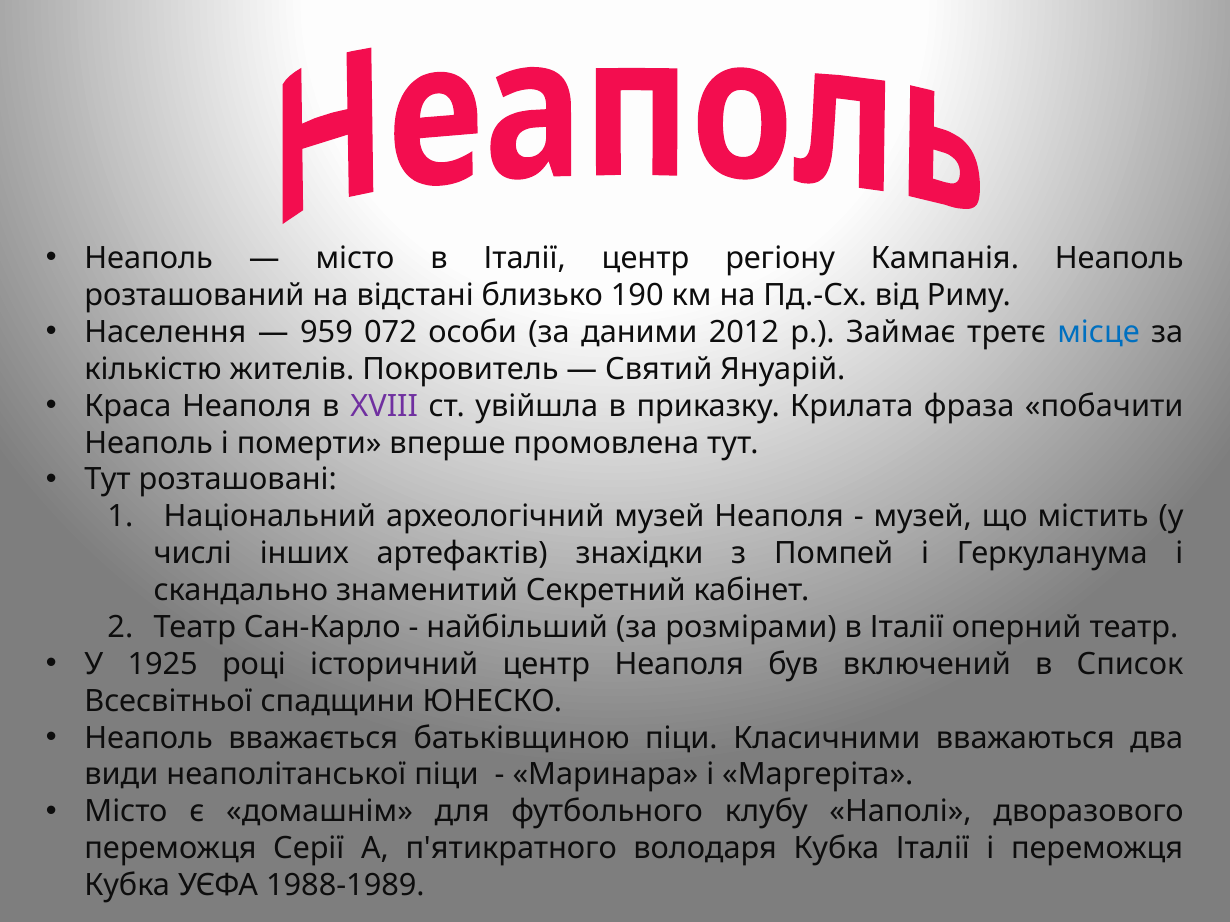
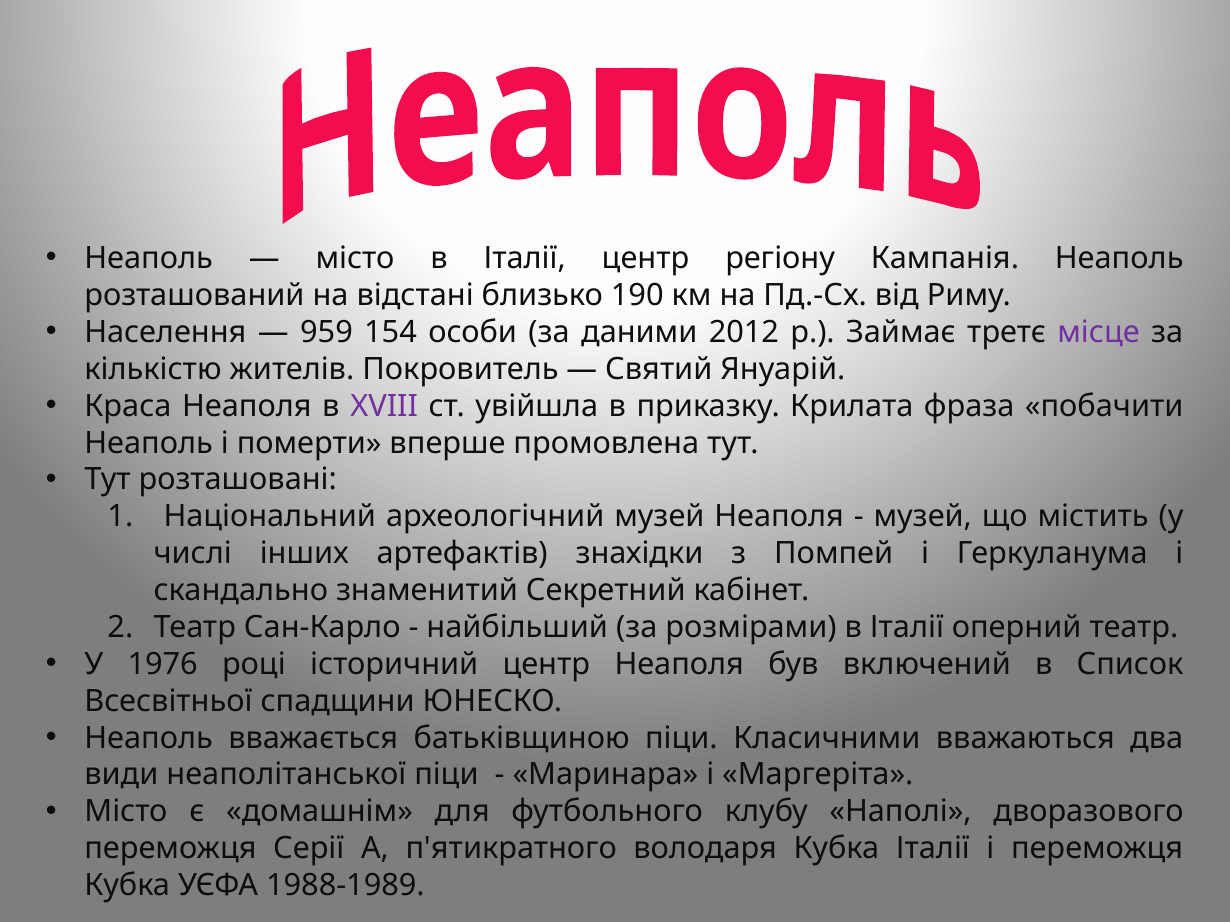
072: 072 -> 154
місце colour: blue -> purple
1925: 1925 -> 1976
